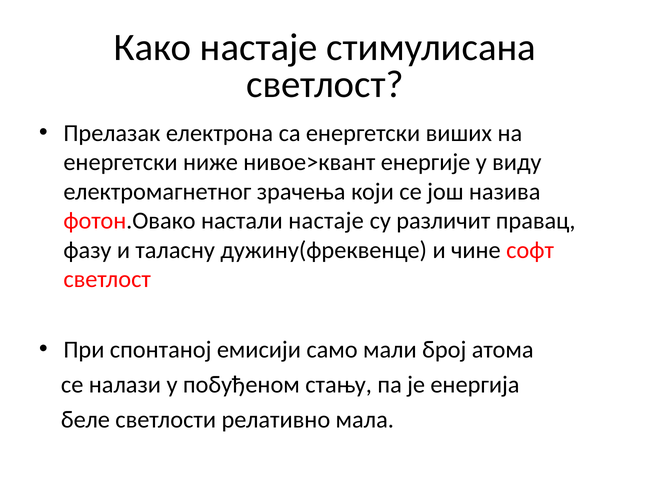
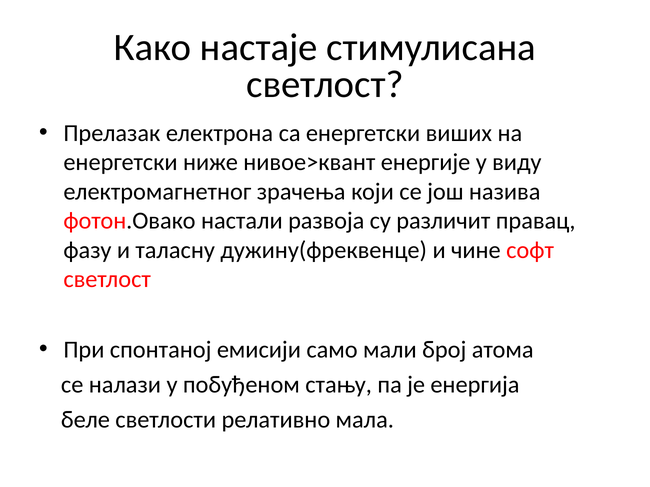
настали настаје: настаје -> развоја
